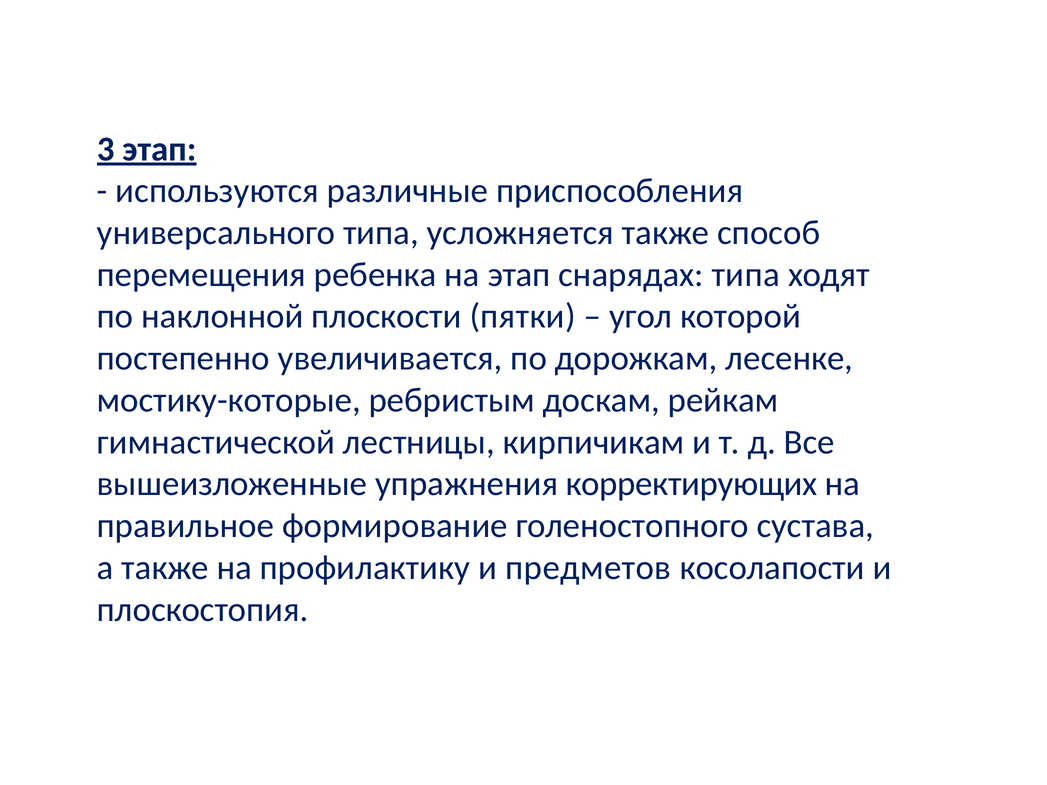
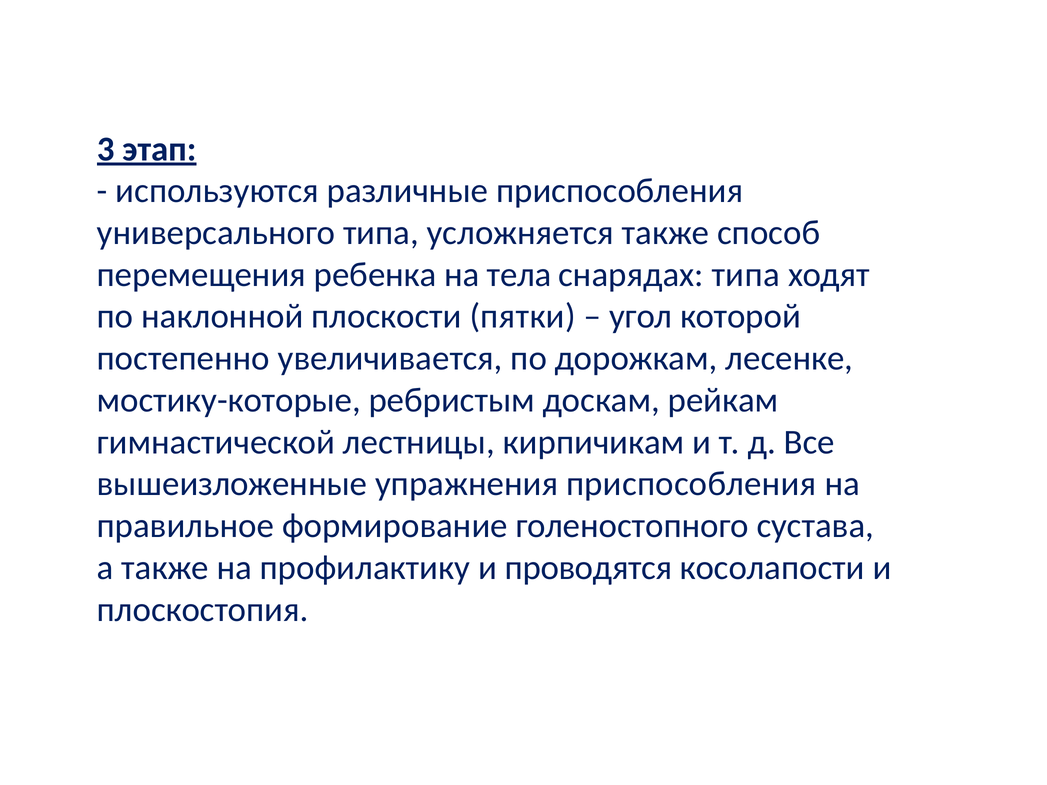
на этап: этап -> тела
упражнения корректирующих: корректирующих -> приспособления
предметов: предметов -> проводятся
